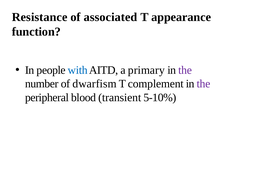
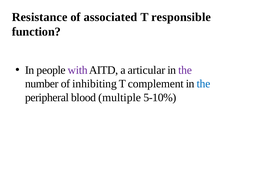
appearance: appearance -> responsible
with colour: blue -> purple
primary: primary -> articular
dwarfism: dwarfism -> inhibiting
the at (204, 84) colour: purple -> blue
transient: transient -> multiple
